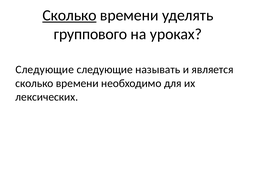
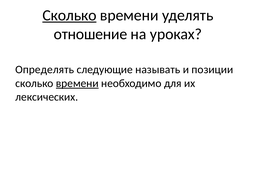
группового: группового -> отношение
Следующие at (45, 70): Следующие -> Определять
является: является -> позиции
времени at (77, 83) underline: none -> present
